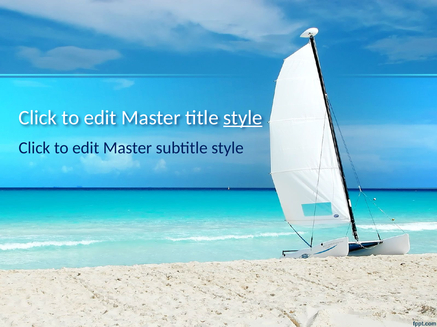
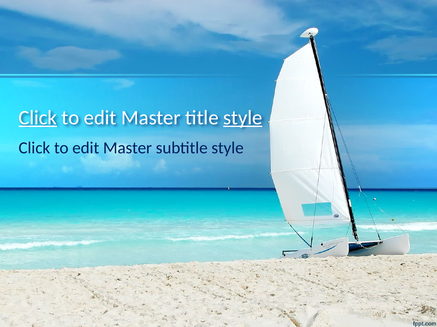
Click at (38, 118) underline: none -> present
